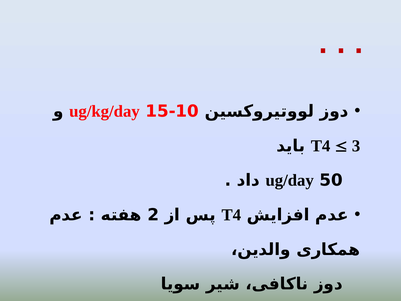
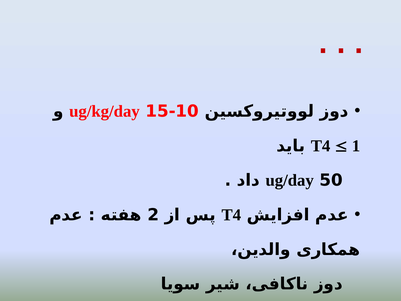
3: 3 -> 1
